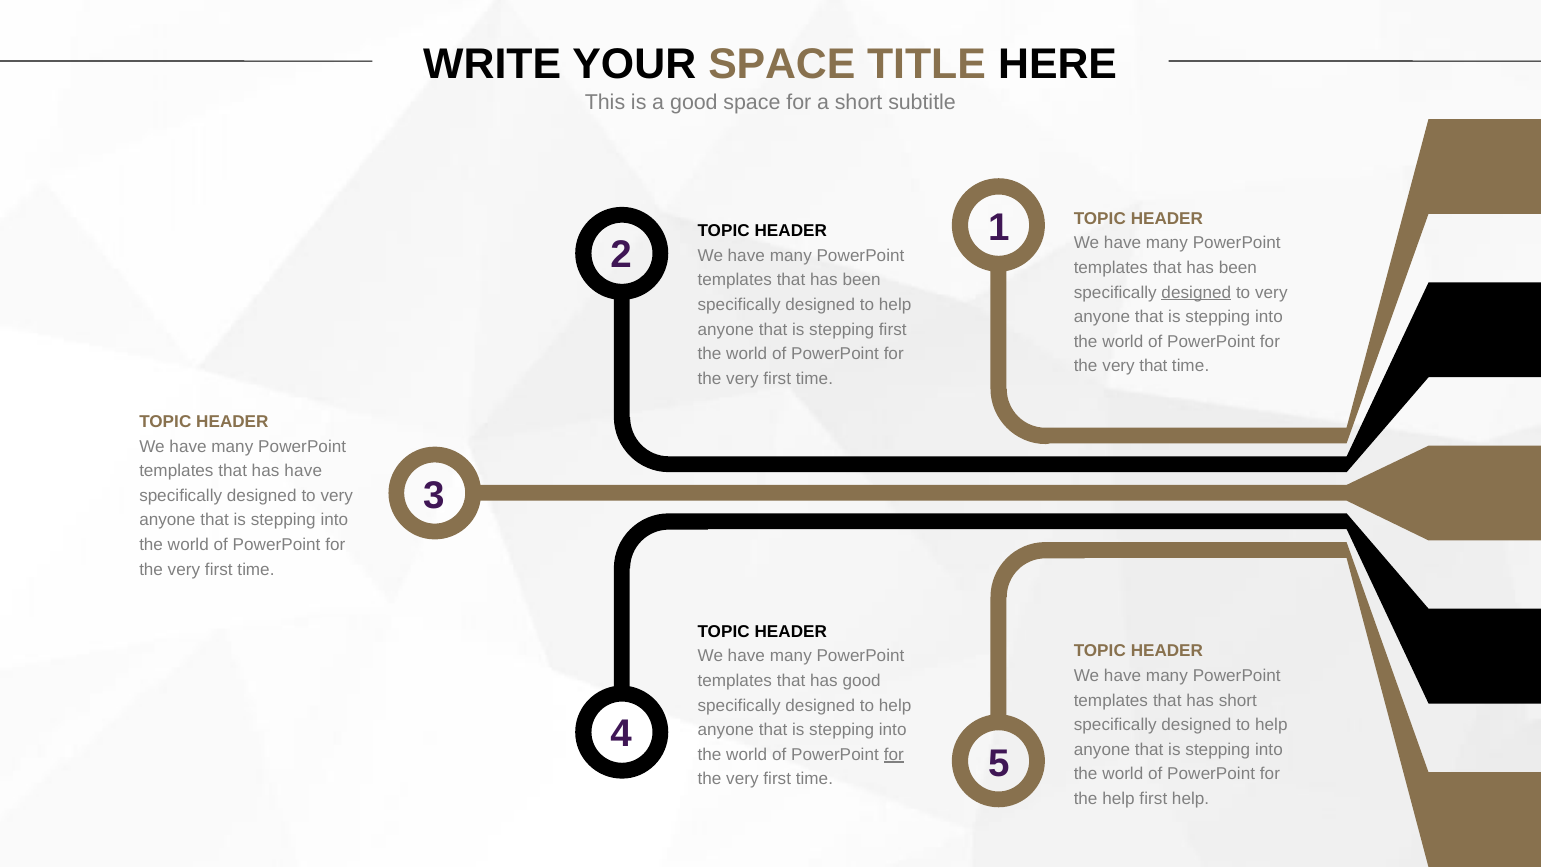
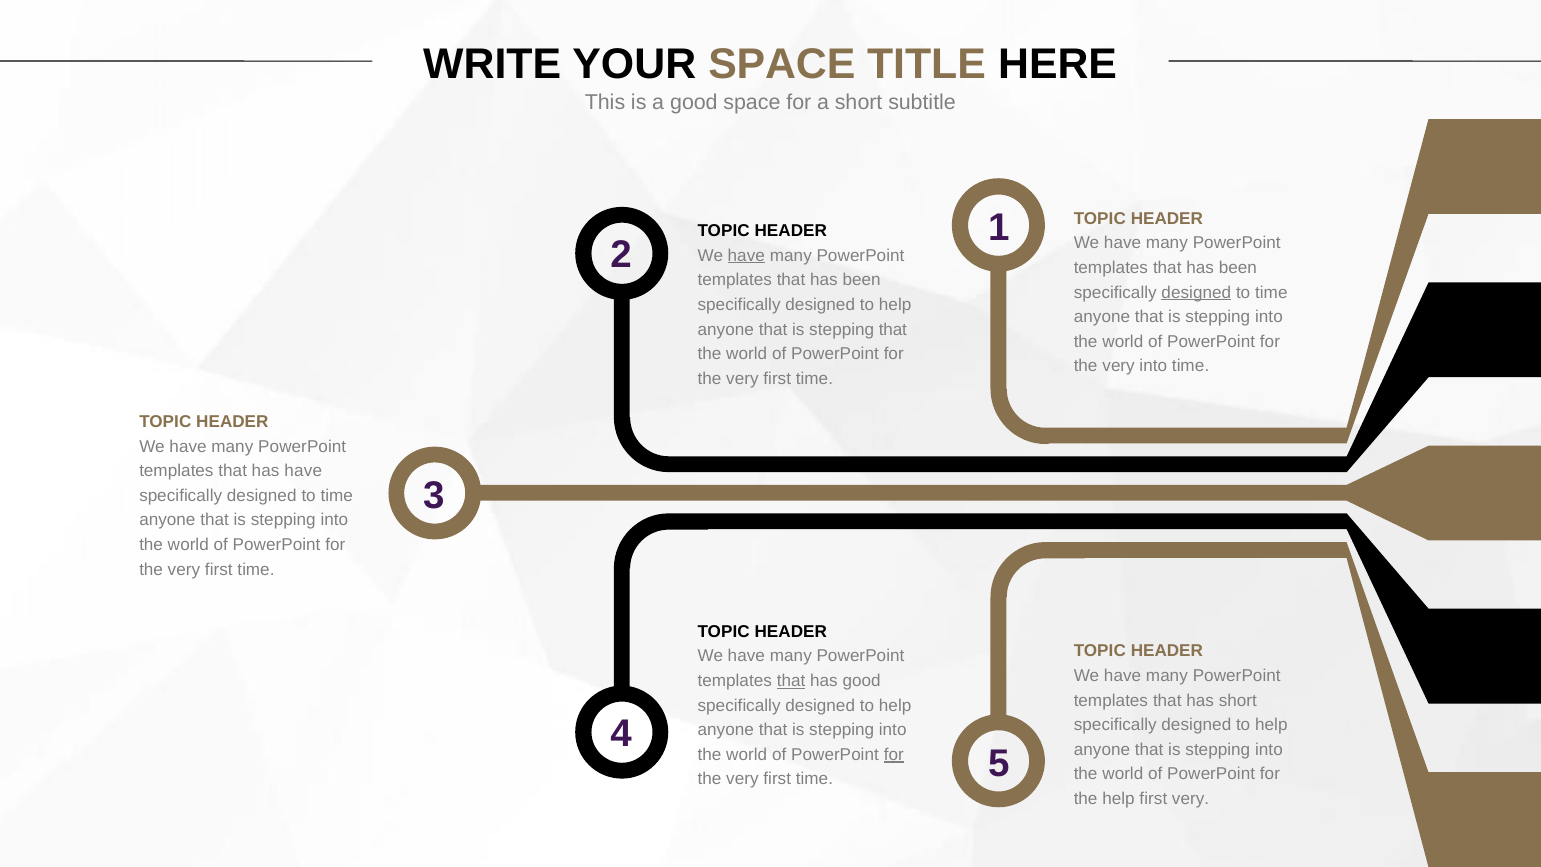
have at (746, 255) underline: none -> present
very at (1271, 292): very -> time
stepping first: first -> that
very that: that -> into
very at (337, 495): very -> time
that at (791, 681) underline: none -> present
first help: help -> very
